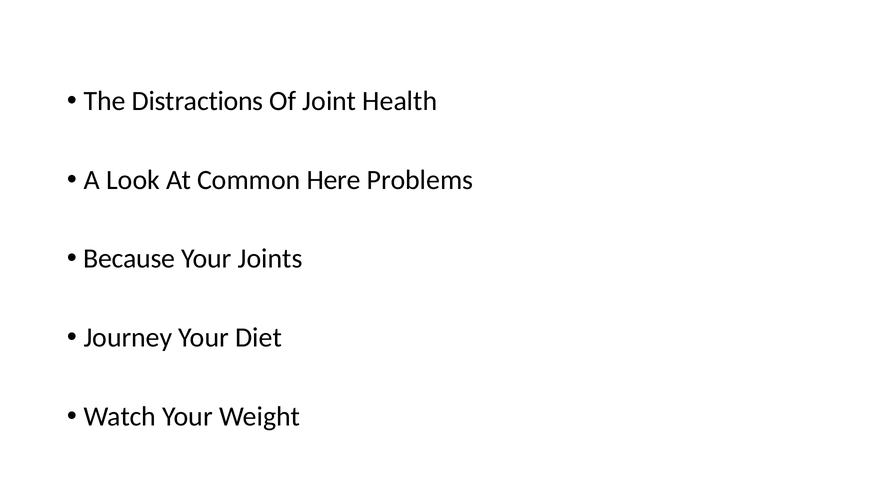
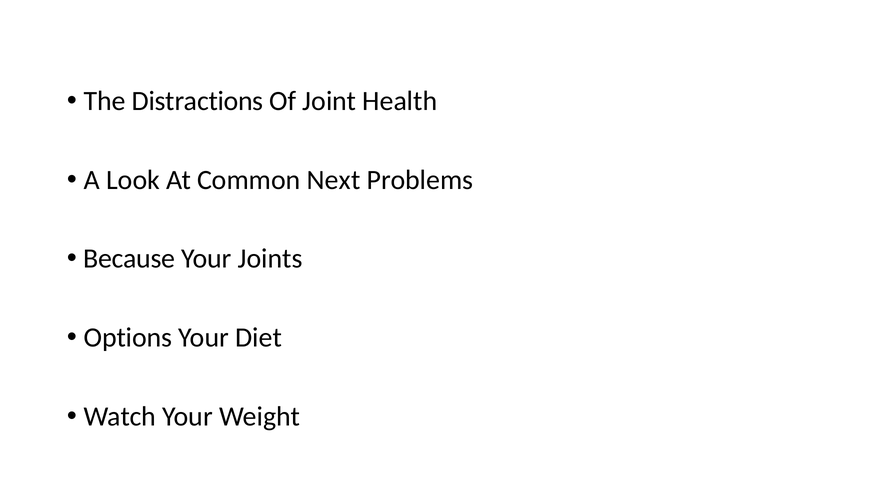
Here: Here -> Next
Journey: Journey -> Options
